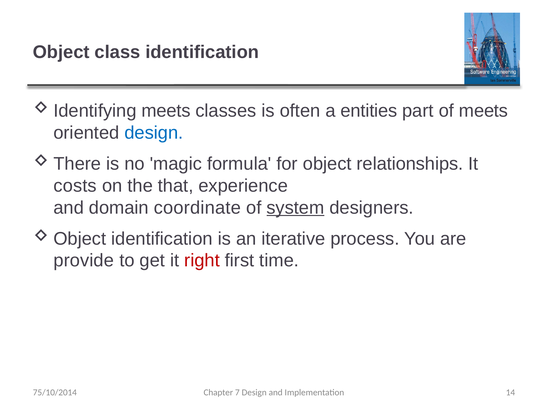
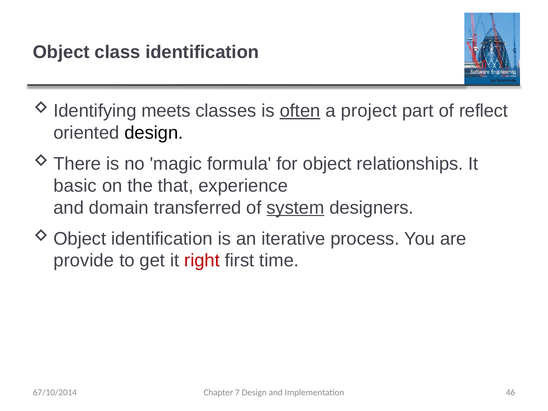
often underline: none -> present
entities: entities -> project
of meets: meets -> reflect
design at (154, 133) colour: blue -> black
costs: costs -> basic
coordinate: coordinate -> transferred
14: 14 -> 46
75/10/2014: 75/10/2014 -> 67/10/2014
